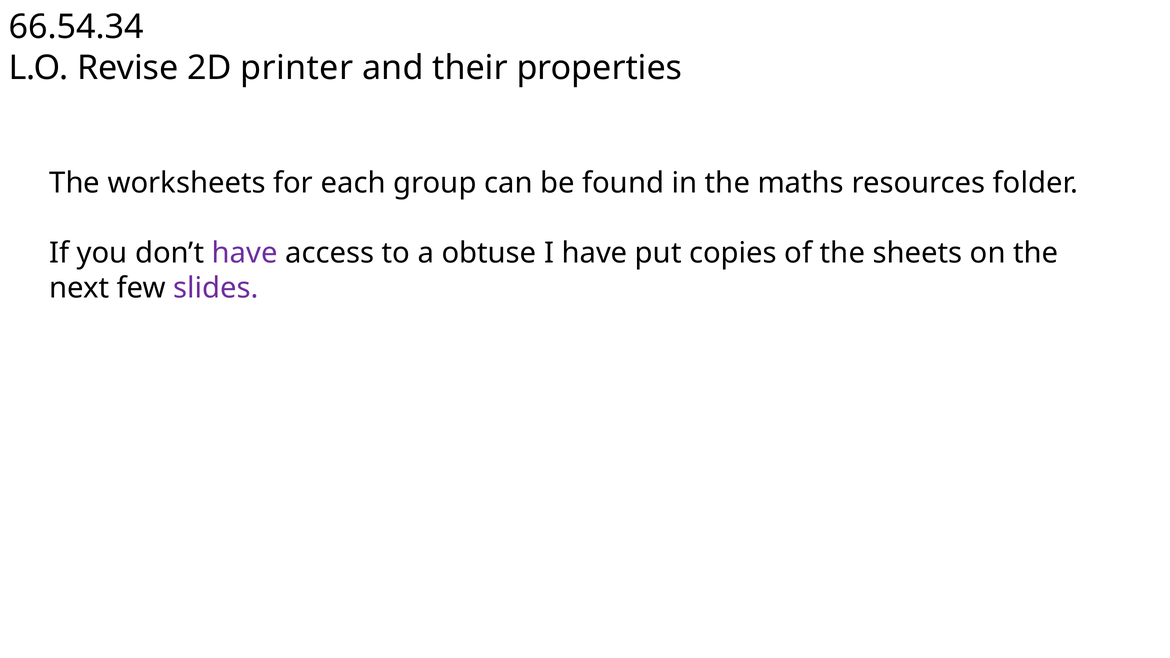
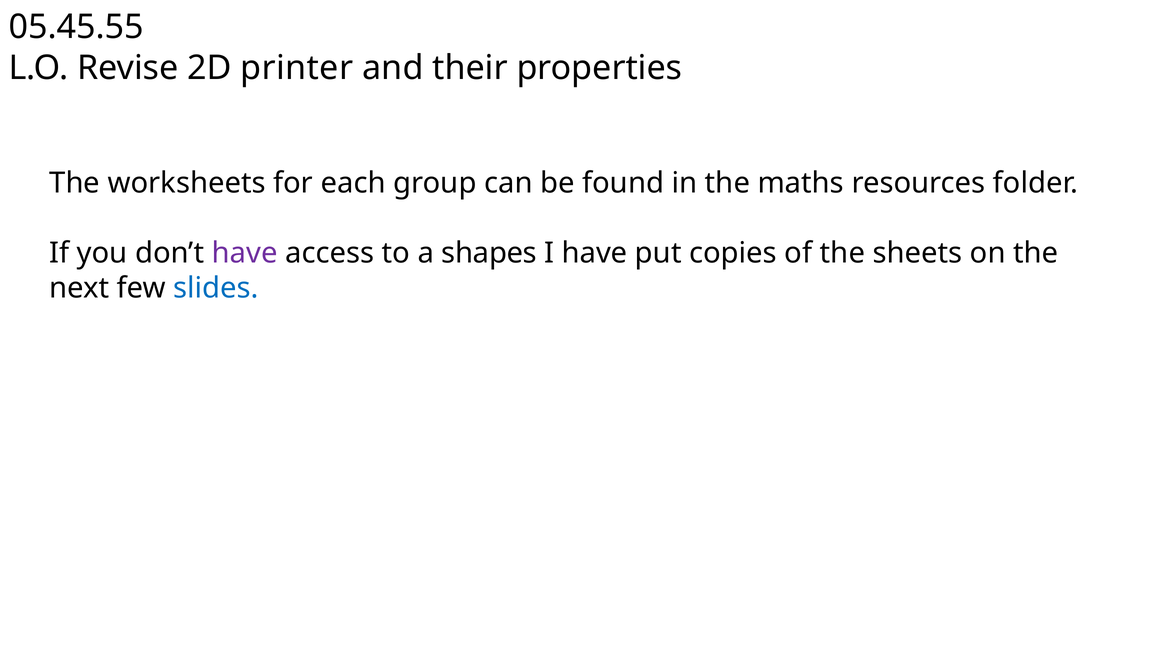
66.54.34: 66.54.34 -> 05.45.55
obtuse: obtuse -> shapes
slides colour: purple -> blue
